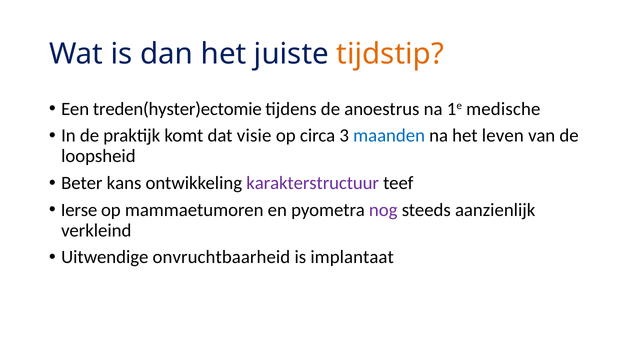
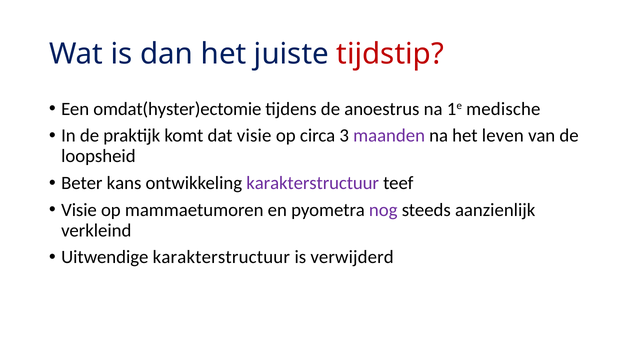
tijdstip colour: orange -> red
treden(hyster)ectomie: treden(hyster)ectomie -> omdat(hyster)ectomie
maanden colour: blue -> purple
Ierse at (79, 210): Ierse -> Visie
Uitwendige onvruchtbaarheid: onvruchtbaarheid -> karakterstructuur
implantaat: implantaat -> verwijderd
